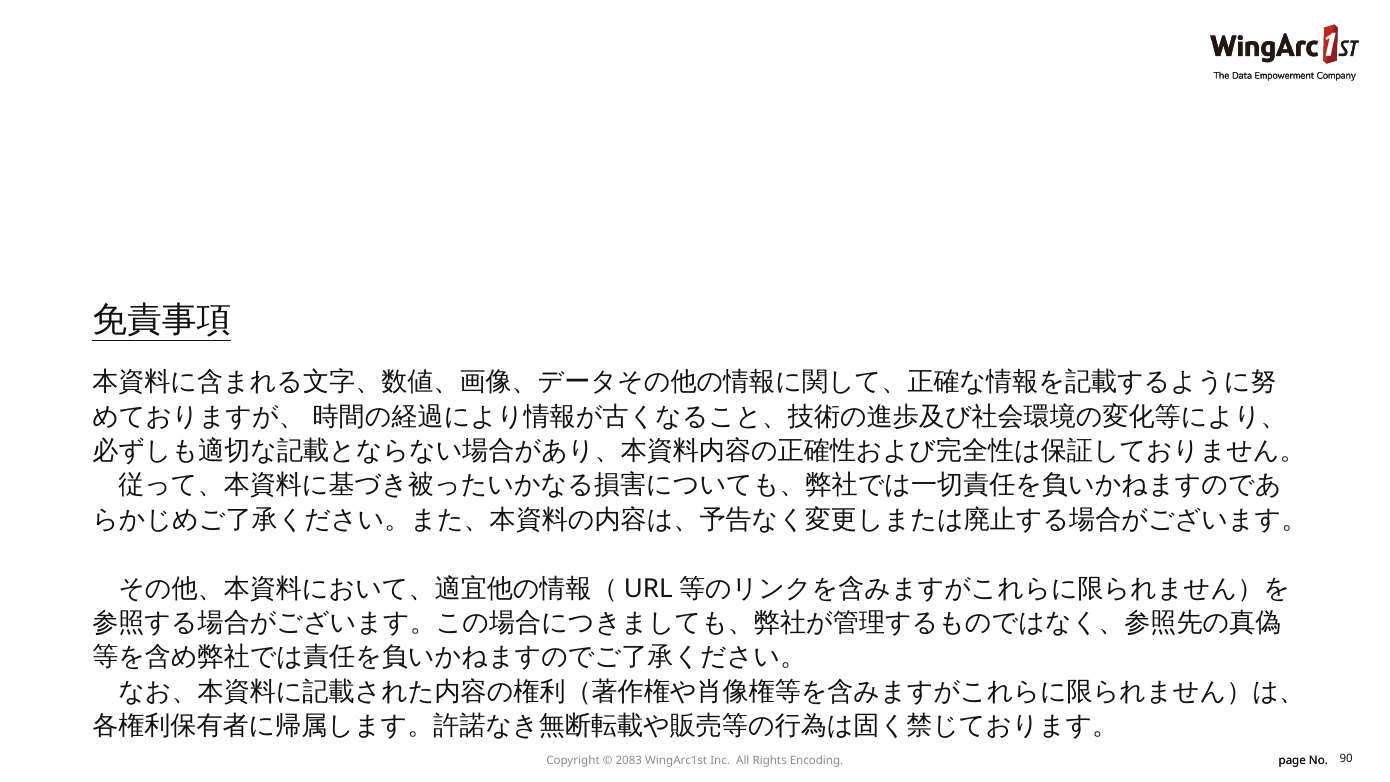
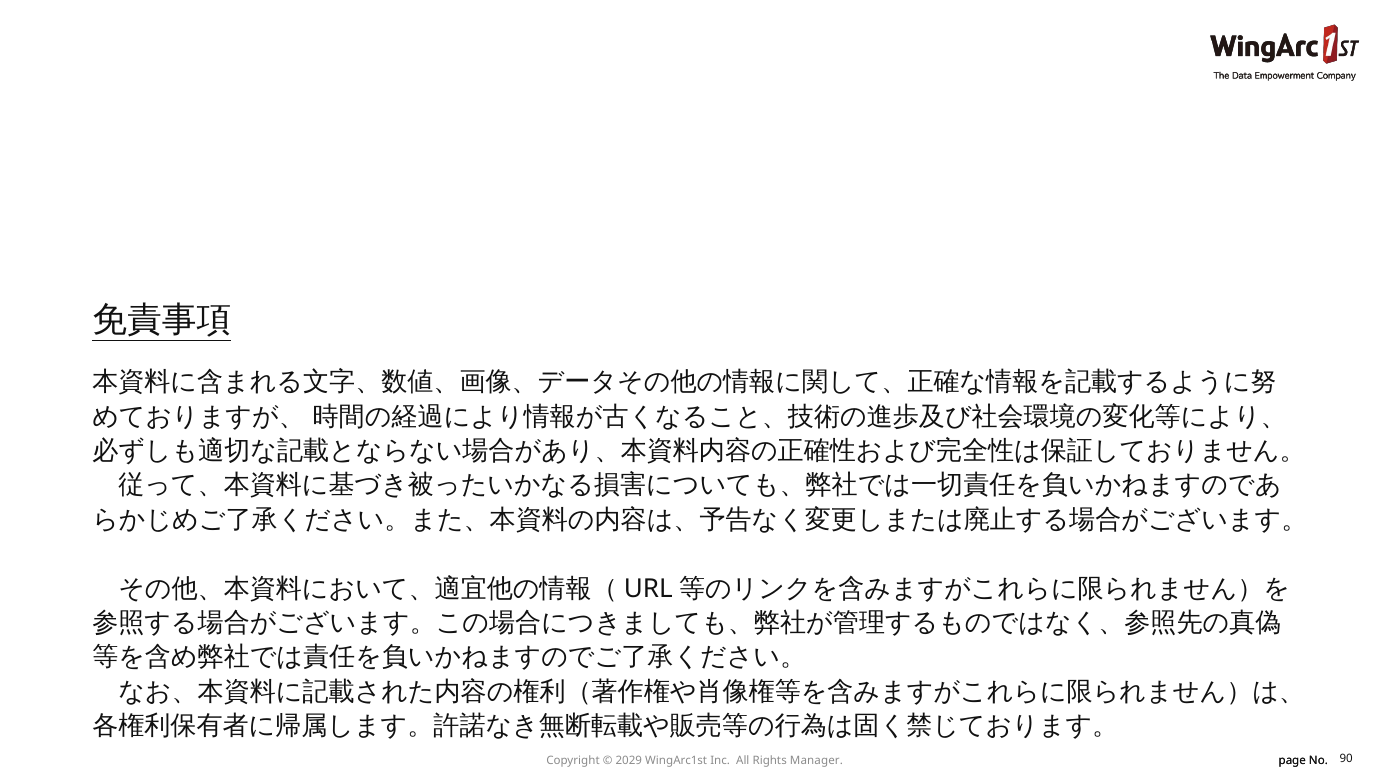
2083: 2083 -> 2029
Encoding: Encoding -> Manager
